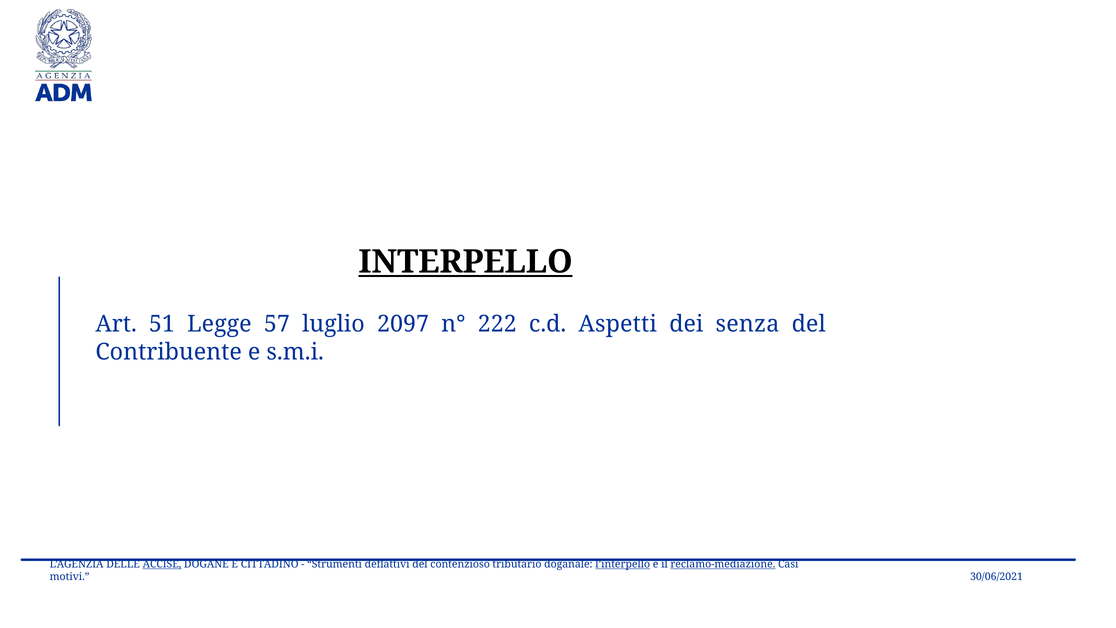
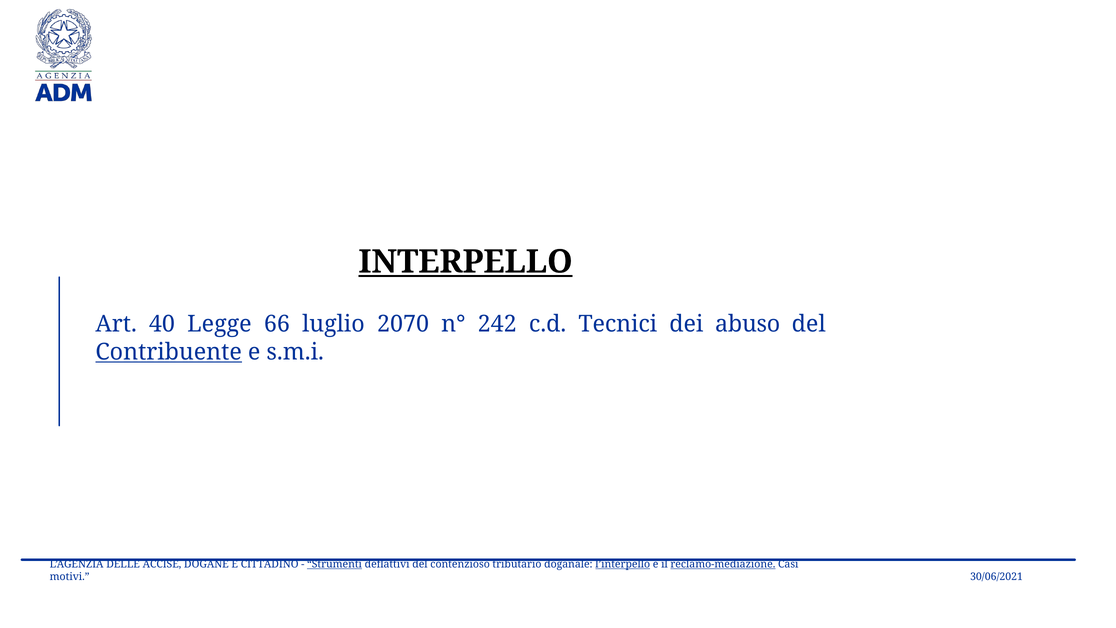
51: 51 -> 40
57: 57 -> 66
2097: 2097 -> 2070
222: 222 -> 242
Aspetti: Aspetti -> Tecnici
senza: senza -> abuso
Contribuente underline: none -> present
ACCISE underline: present -> none
Strumenti underline: none -> present
